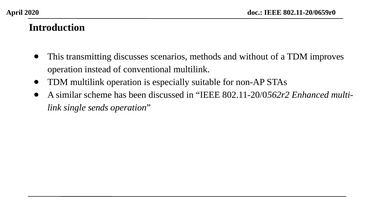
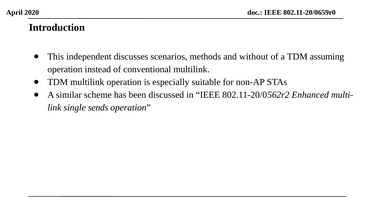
transmitting: transmitting -> independent
improves: improves -> assuming
